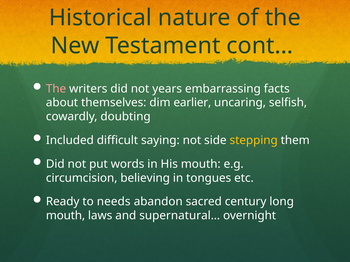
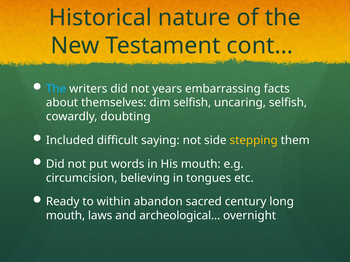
The at (56, 89) colour: pink -> light blue
dim earlier: earlier -> selfish
needs: needs -> within
supernatural…: supernatural… -> archeological…
